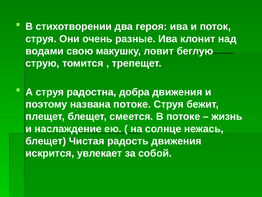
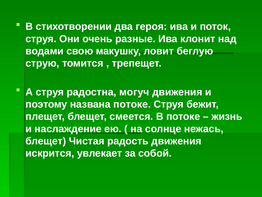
добра: добра -> могуч
